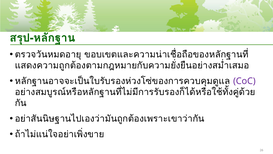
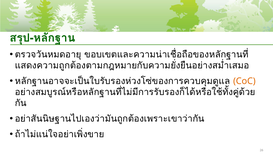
CoC colour: purple -> orange
